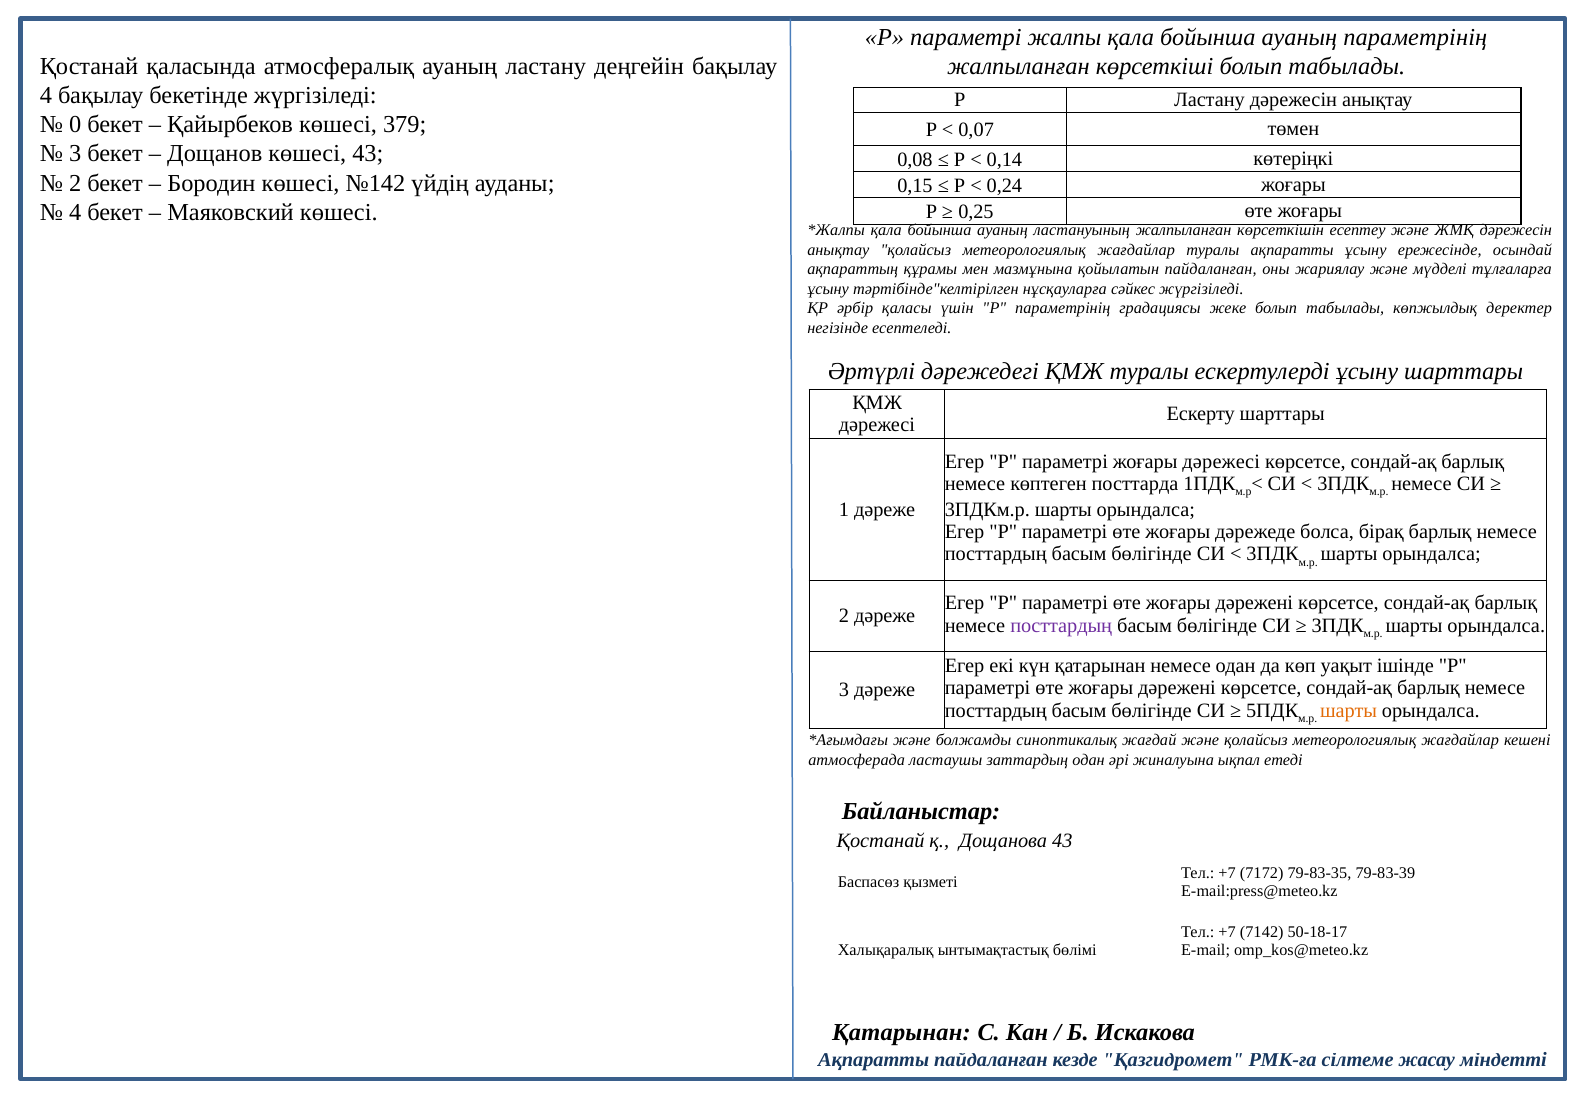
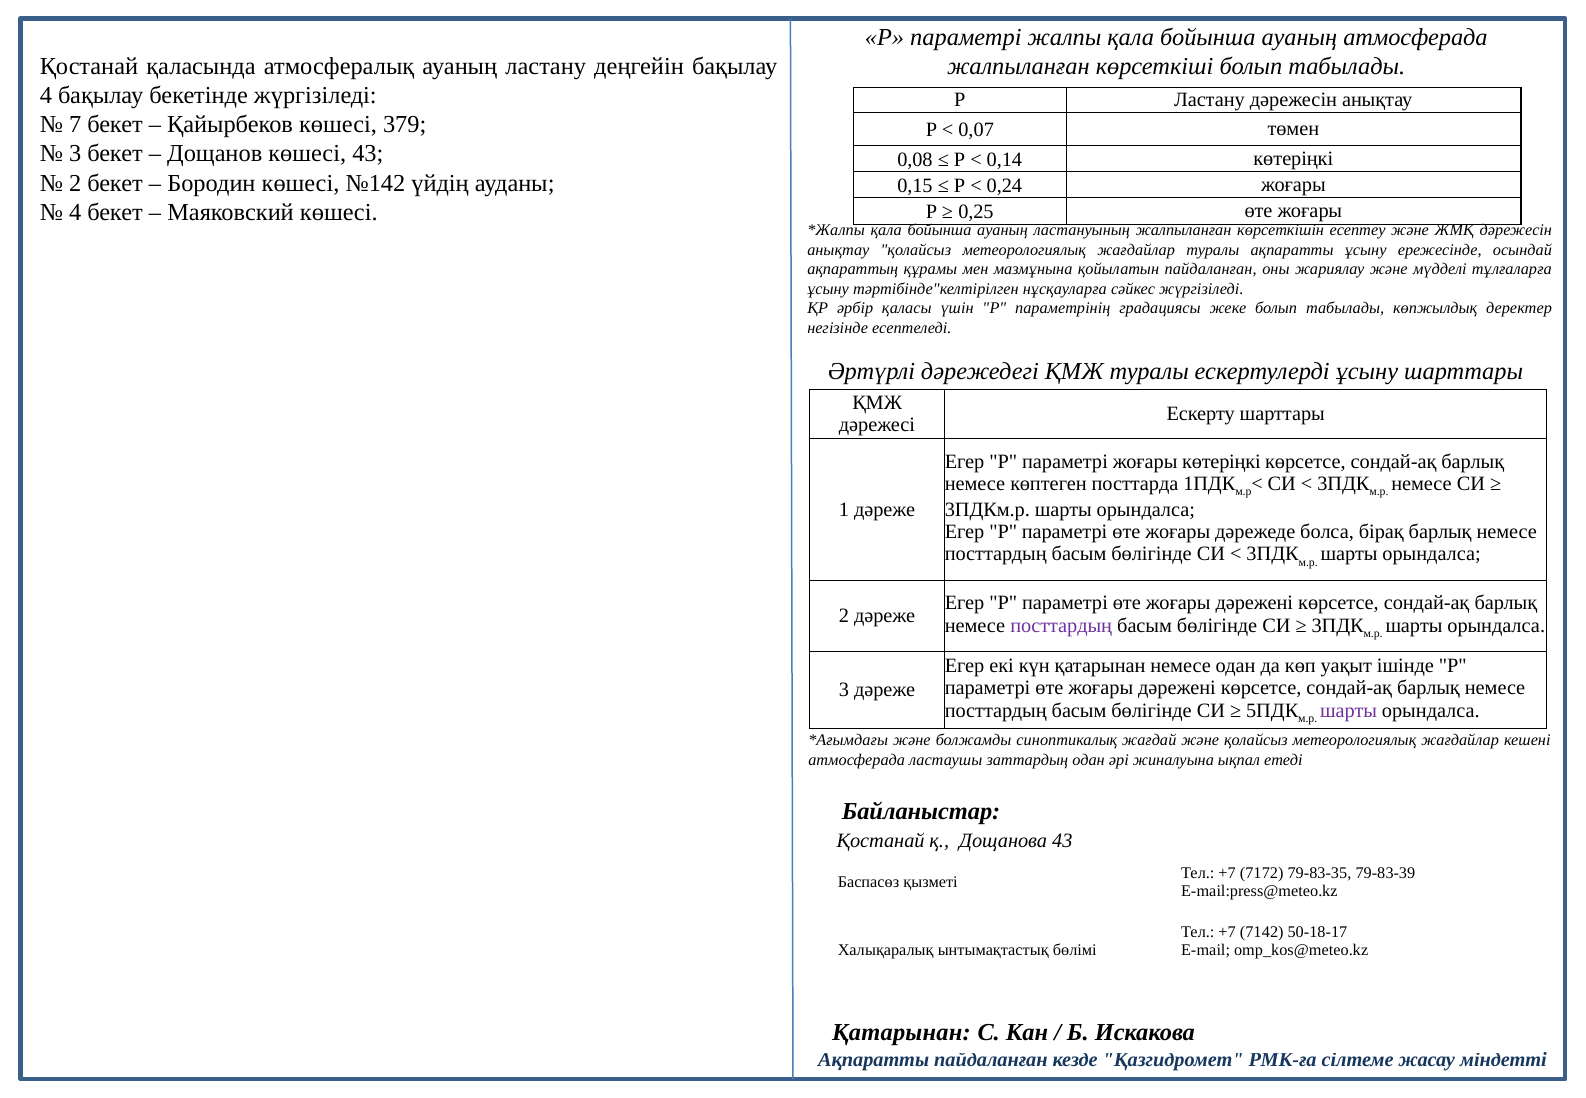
ауаның параметрінің: параметрінің -> атмосферада
0: 0 -> 7
жоғары дәрежесі: дәрежесі -> көтеріңкі
шарты at (1349, 711) colour: orange -> purple
